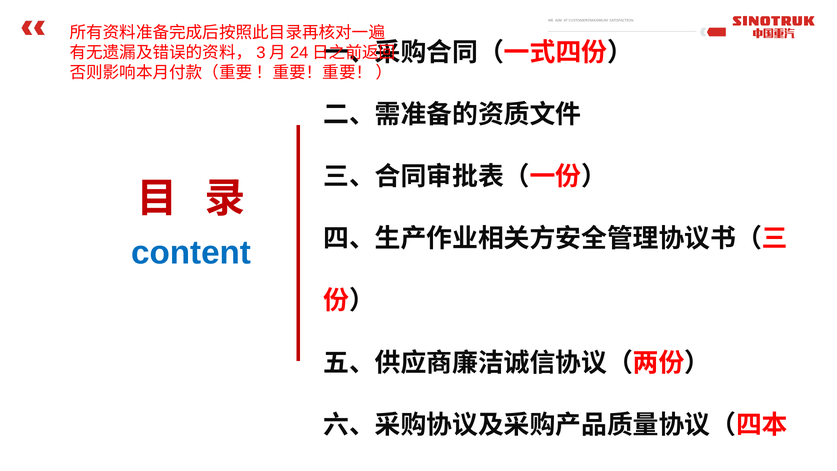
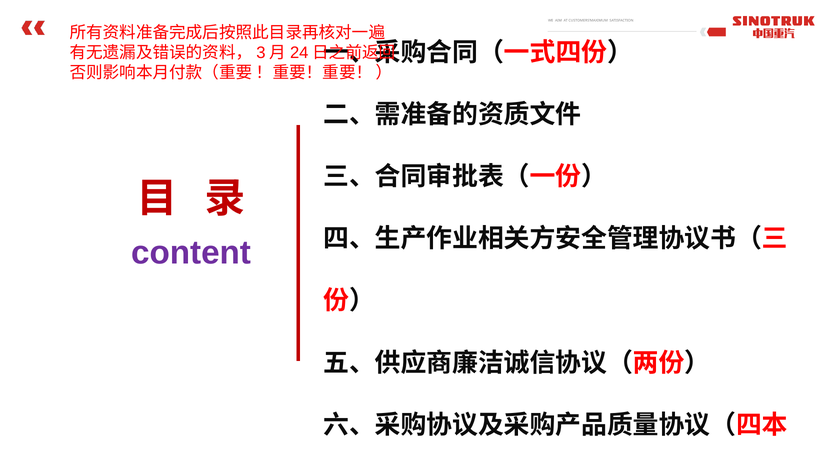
content colour: blue -> purple
